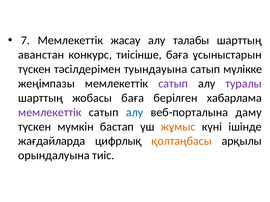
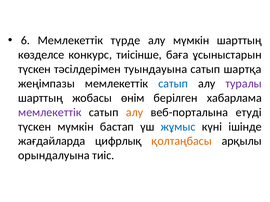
7: 7 -> 6
жасау: жасау -> түрде
алу талабы: талабы -> мүмкін
аванстан: аванстан -> көзделсе
мүлікке: мүлікке -> шартқа
сатып at (173, 84) colour: purple -> blue
жобасы баға: баға -> өнім
алу at (135, 113) colour: blue -> orange
даму: даму -> етуді
жұмыс colour: orange -> blue
